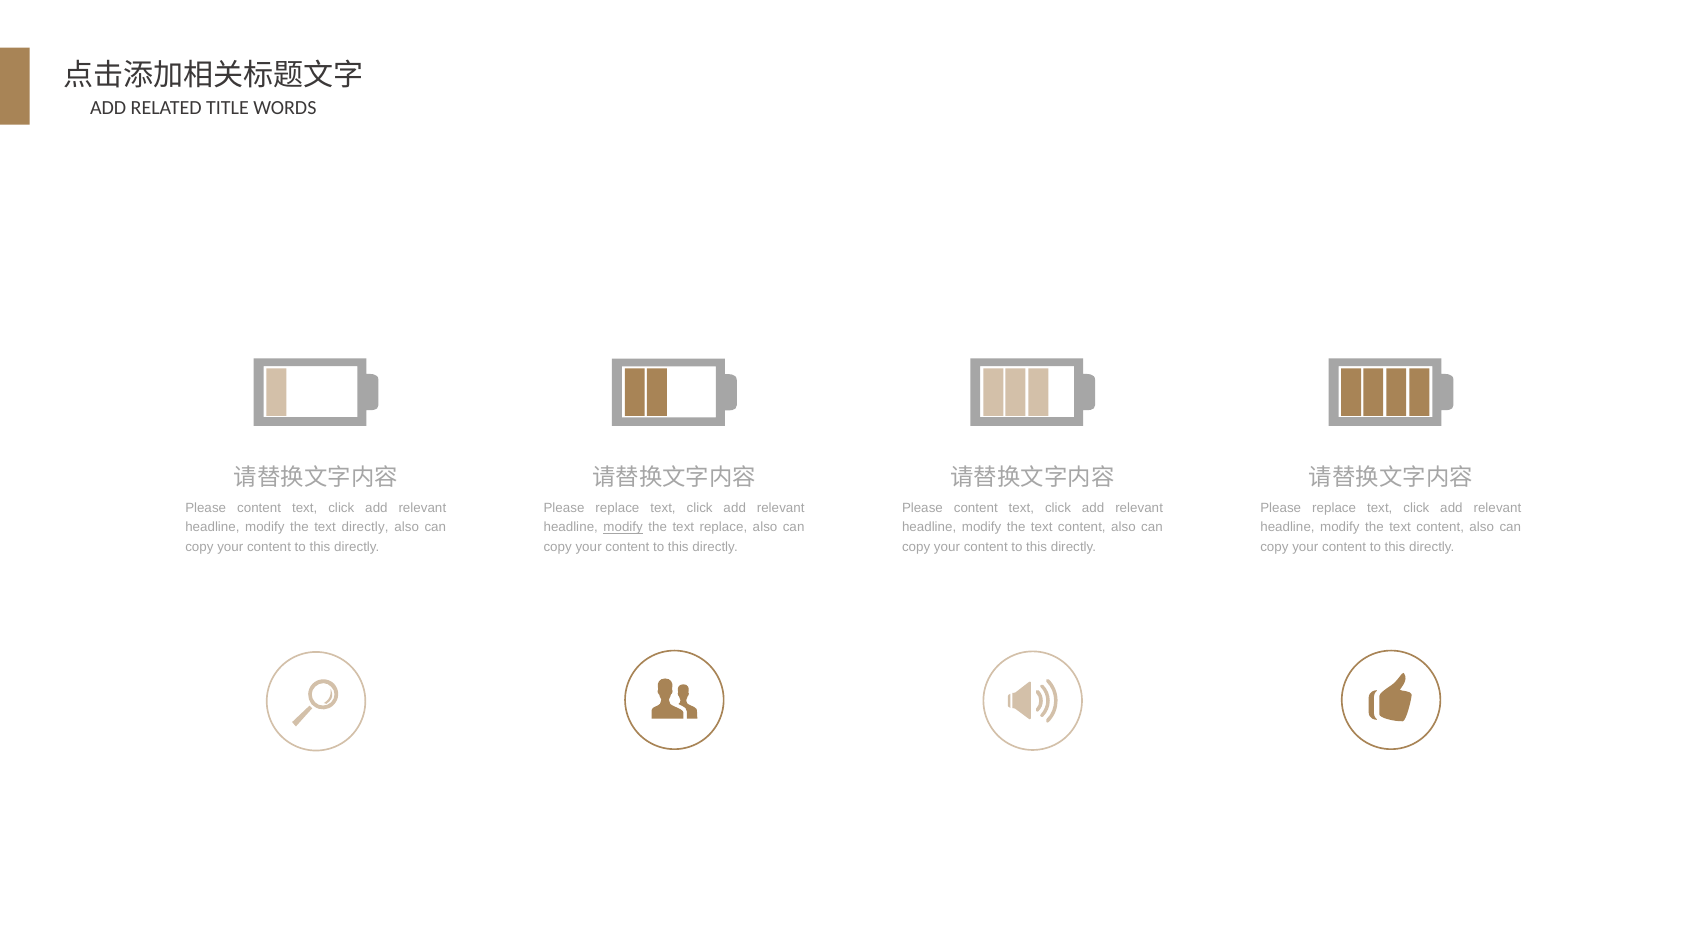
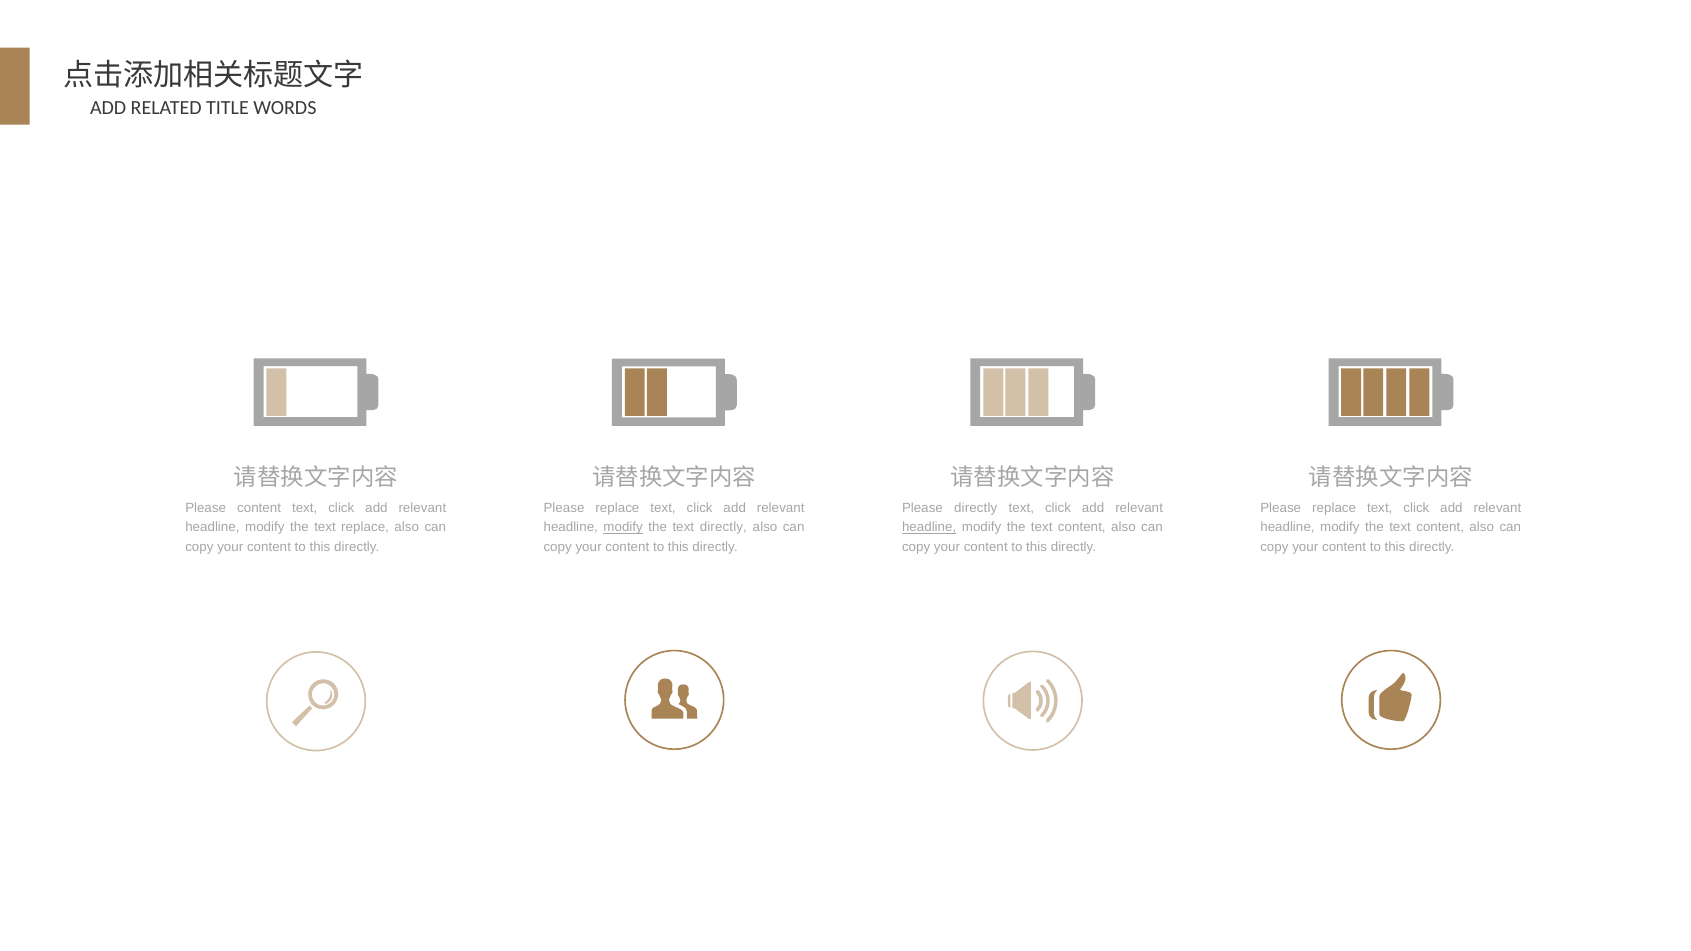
content at (976, 508): content -> directly
text directly: directly -> replace
text replace: replace -> directly
headline at (929, 528) underline: none -> present
